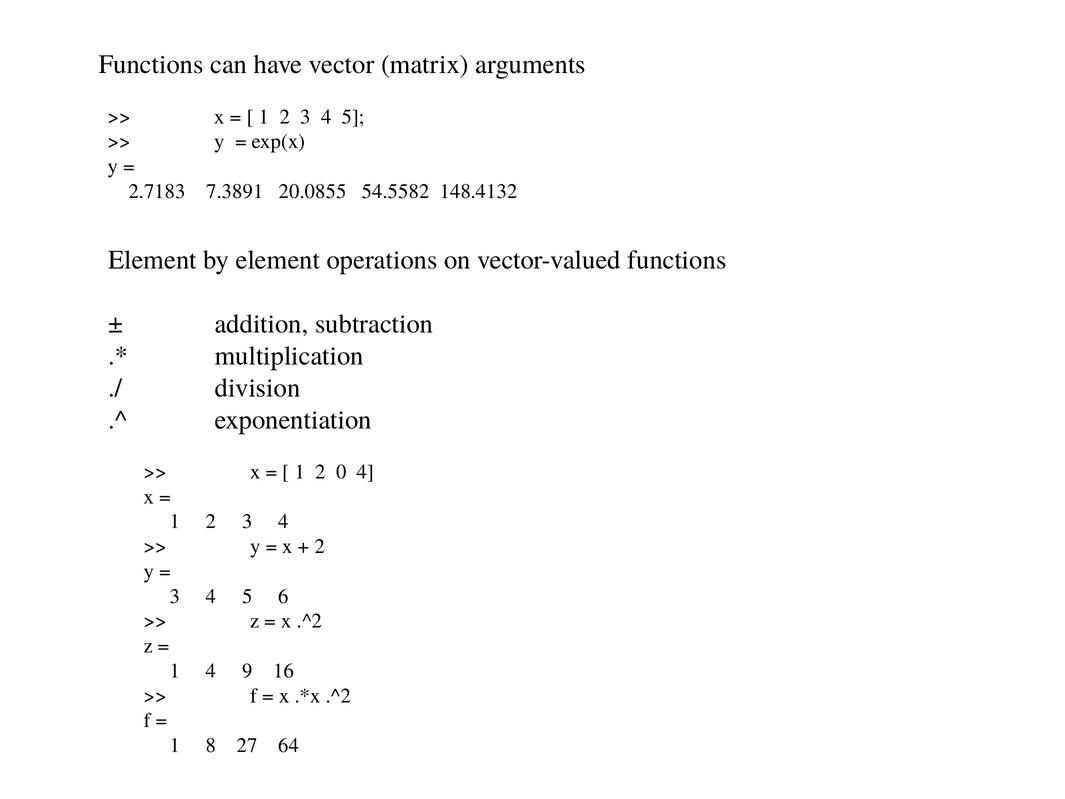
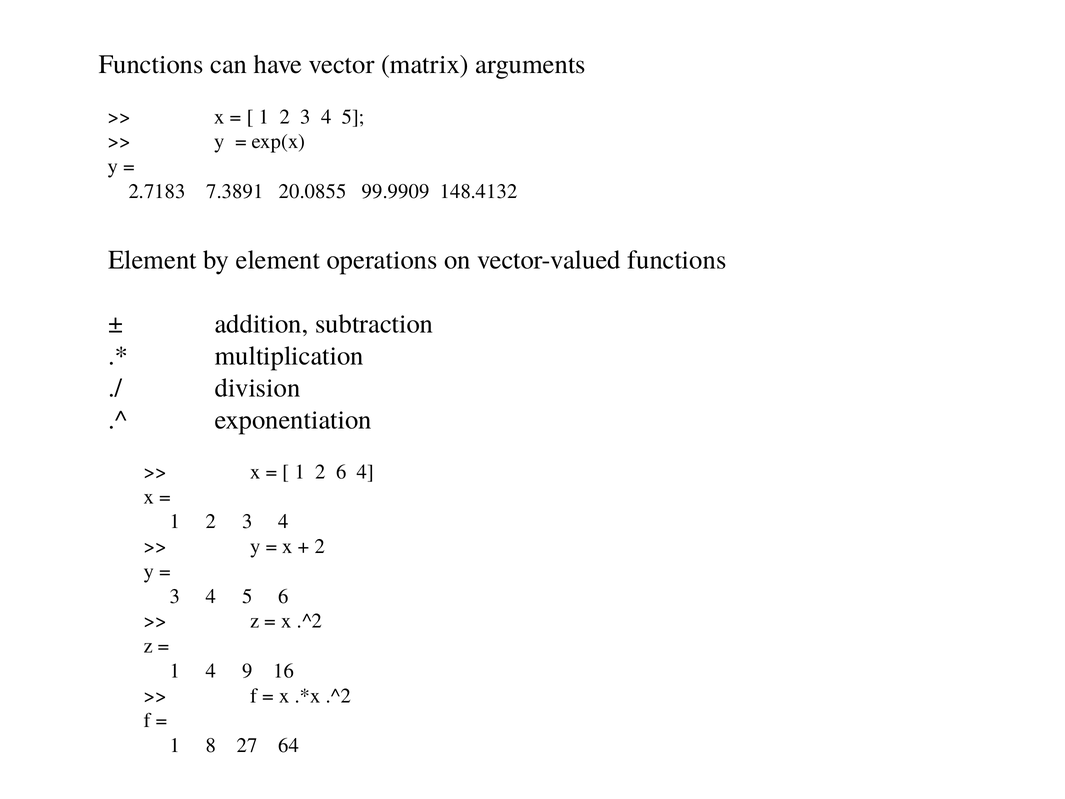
54.5582: 54.5582 -> 99.9909
2 0: 0 -> 6
